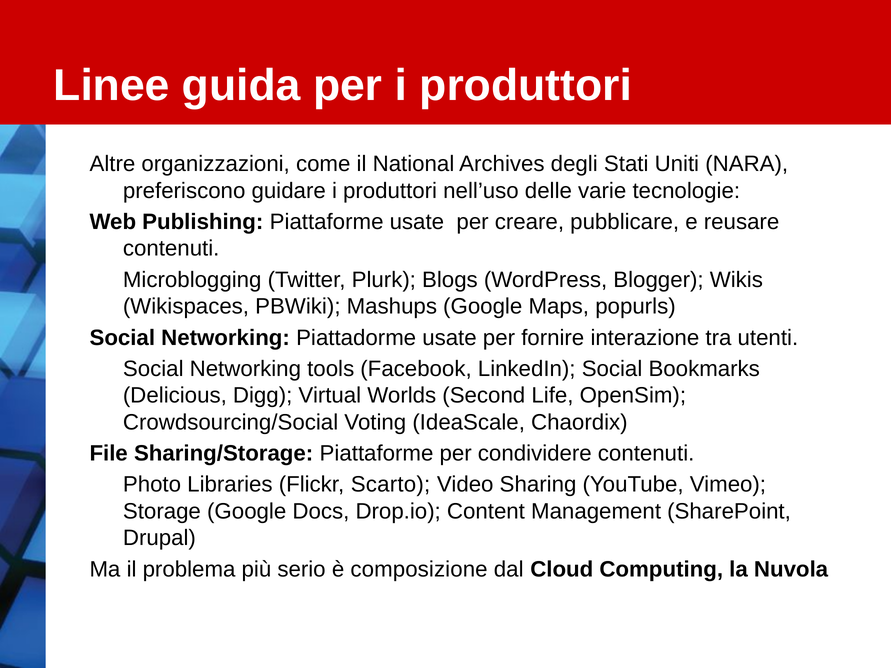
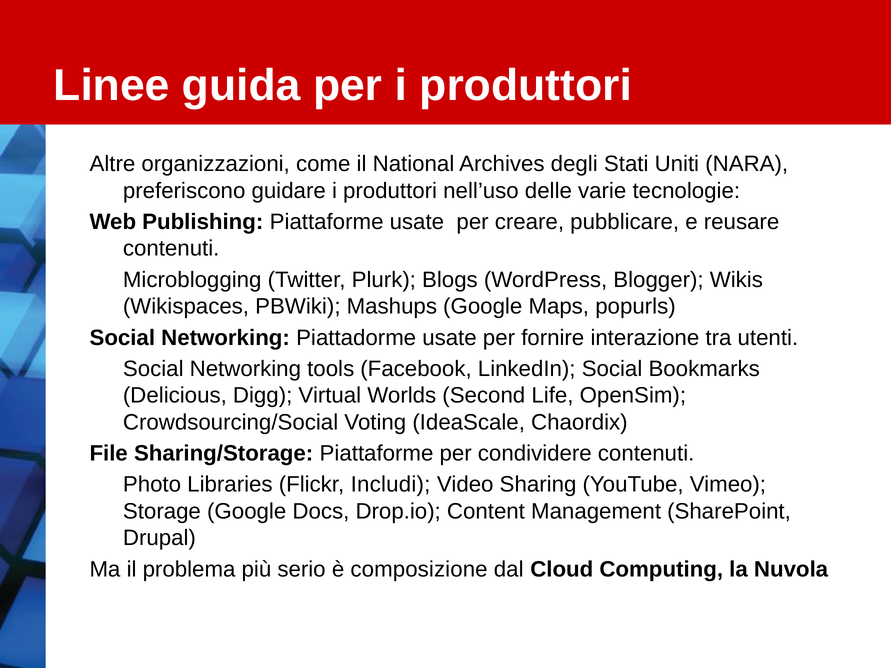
Scarto: Scarto -> Includi
